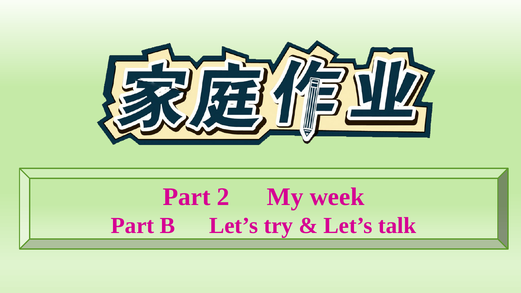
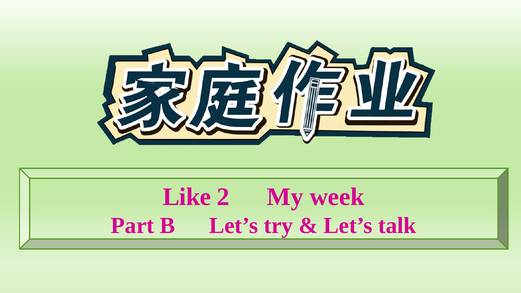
Part at (187, 197): Part -> Like
